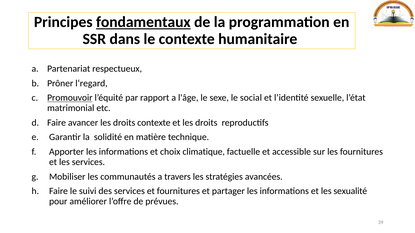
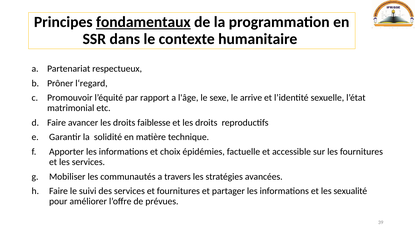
Promouvoir underline: present -> none
social: social -> arrive
droits contexte: contexte -> faiblesse
climatique: climatique -> épidémies
